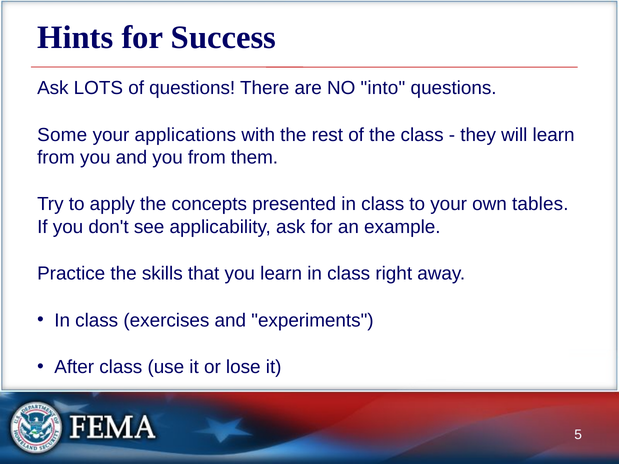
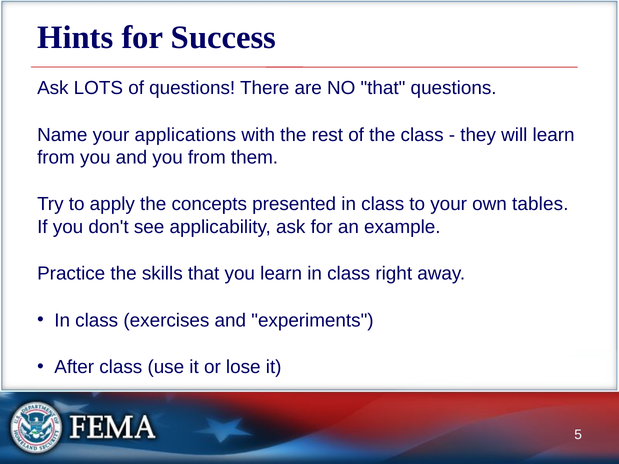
NO into: into -> that
Some: Some -> Name
